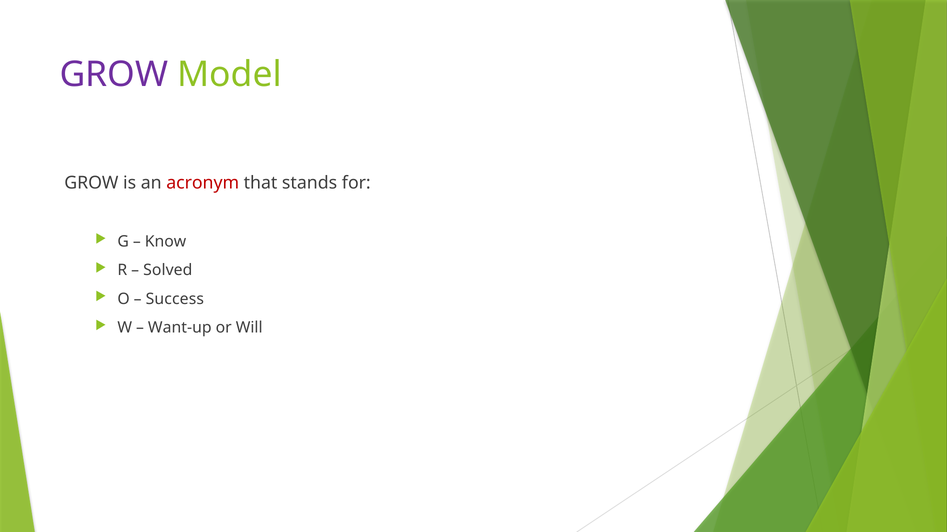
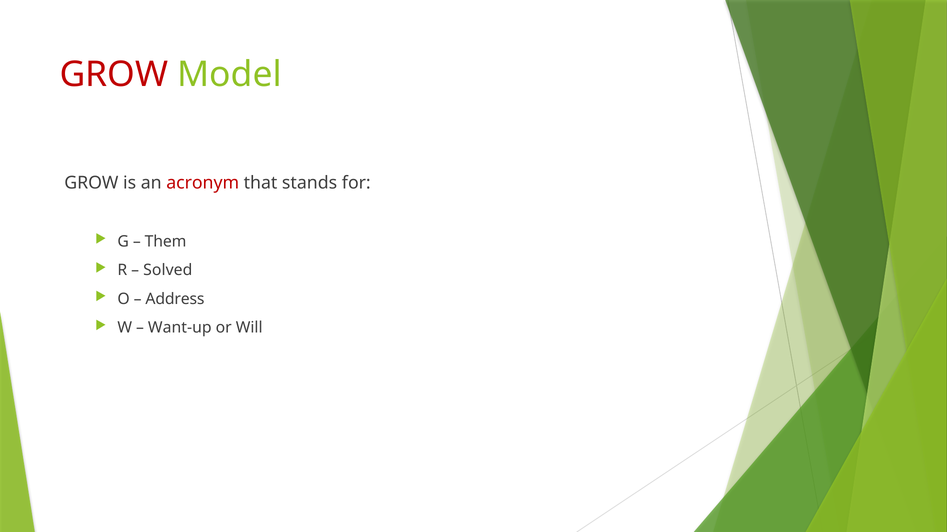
GROW at (114, 75) colour: purple -> red
Know: Know -> Them
Success: Success -> Address
